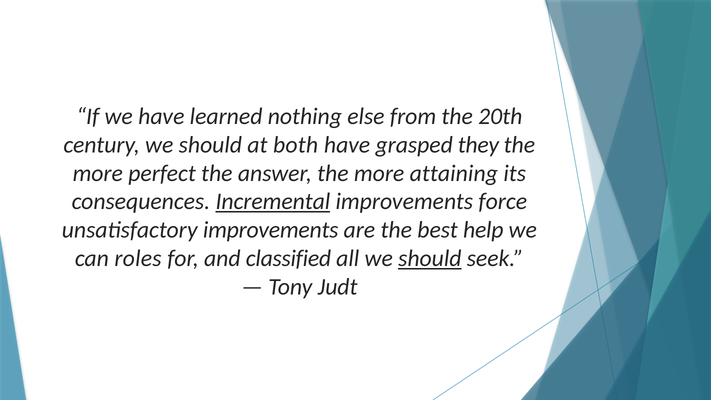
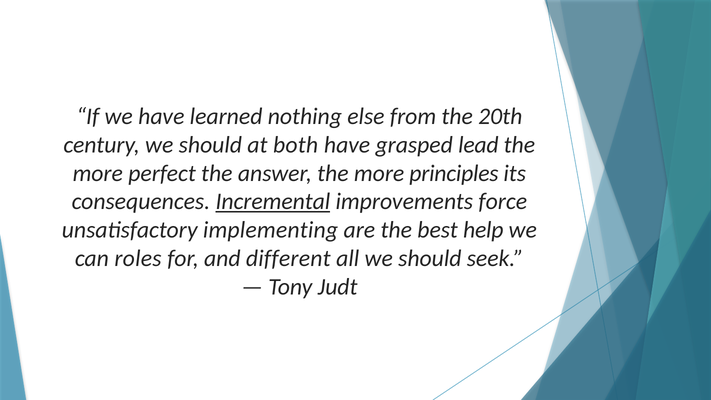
they: they -> lead
attaining: attaining -> principles
unsatisfactory improvements: improvements -> implementing
classified: classified -> different
should at (430, 258) underline: present -> none
